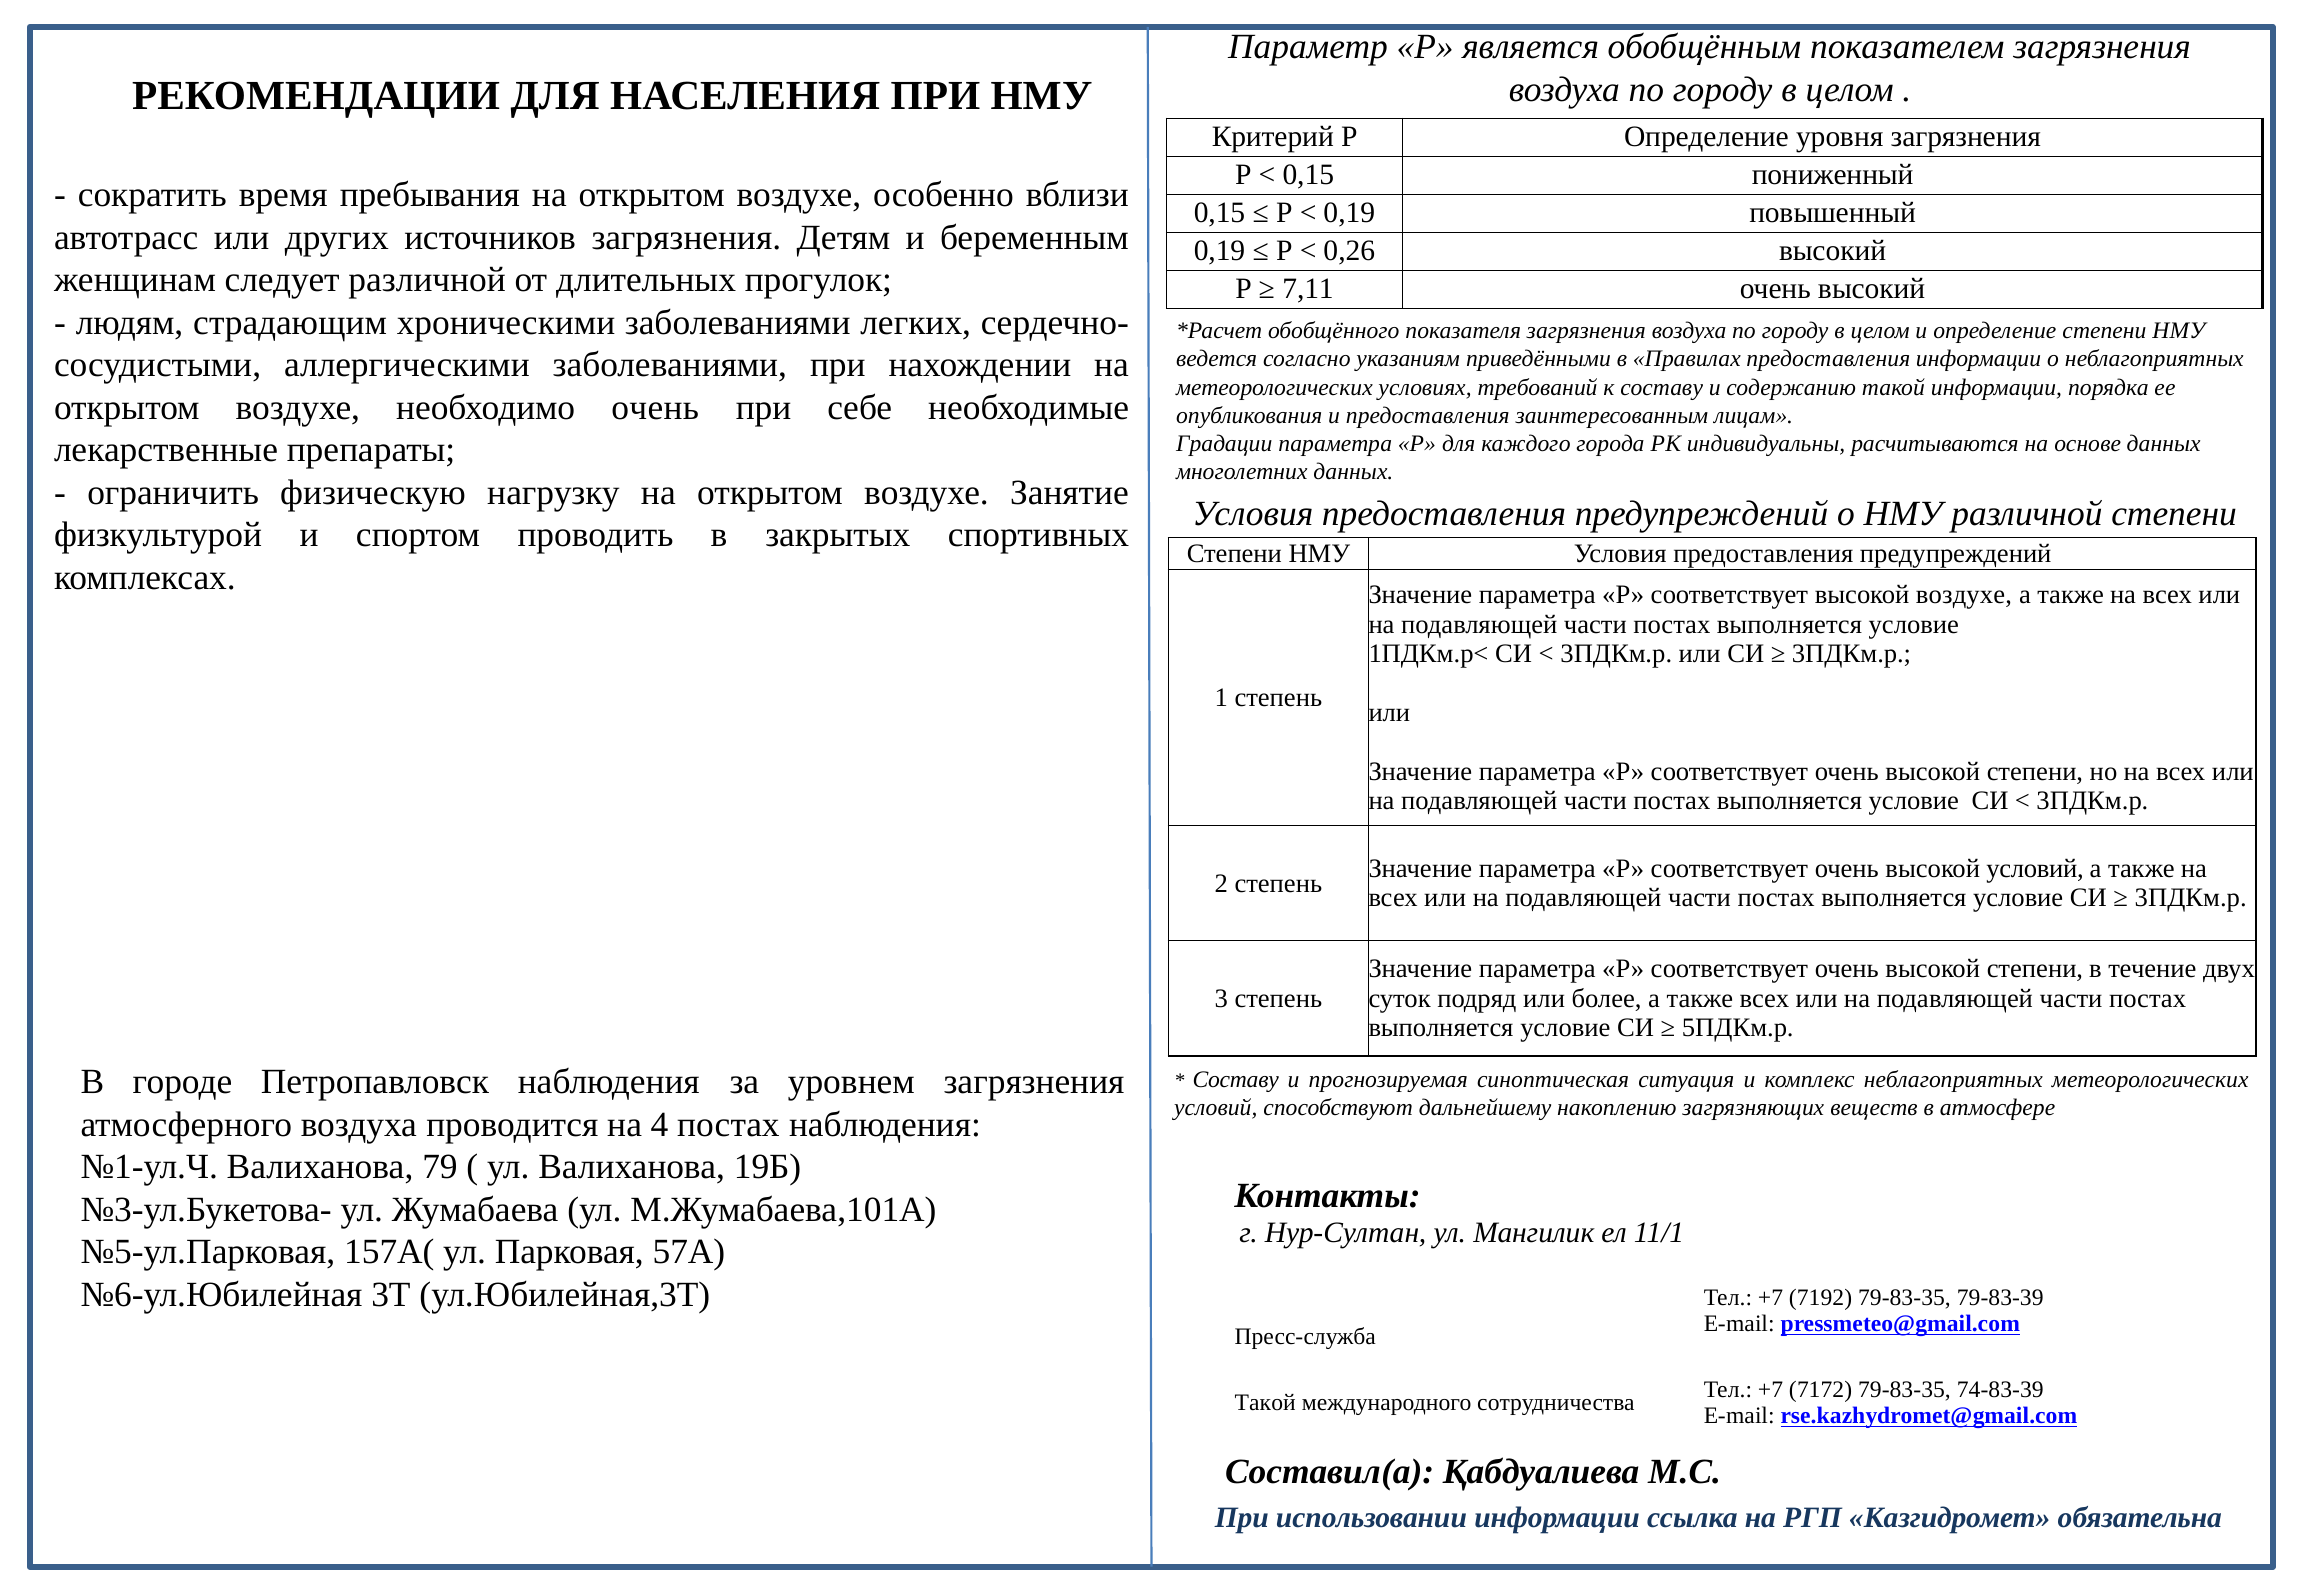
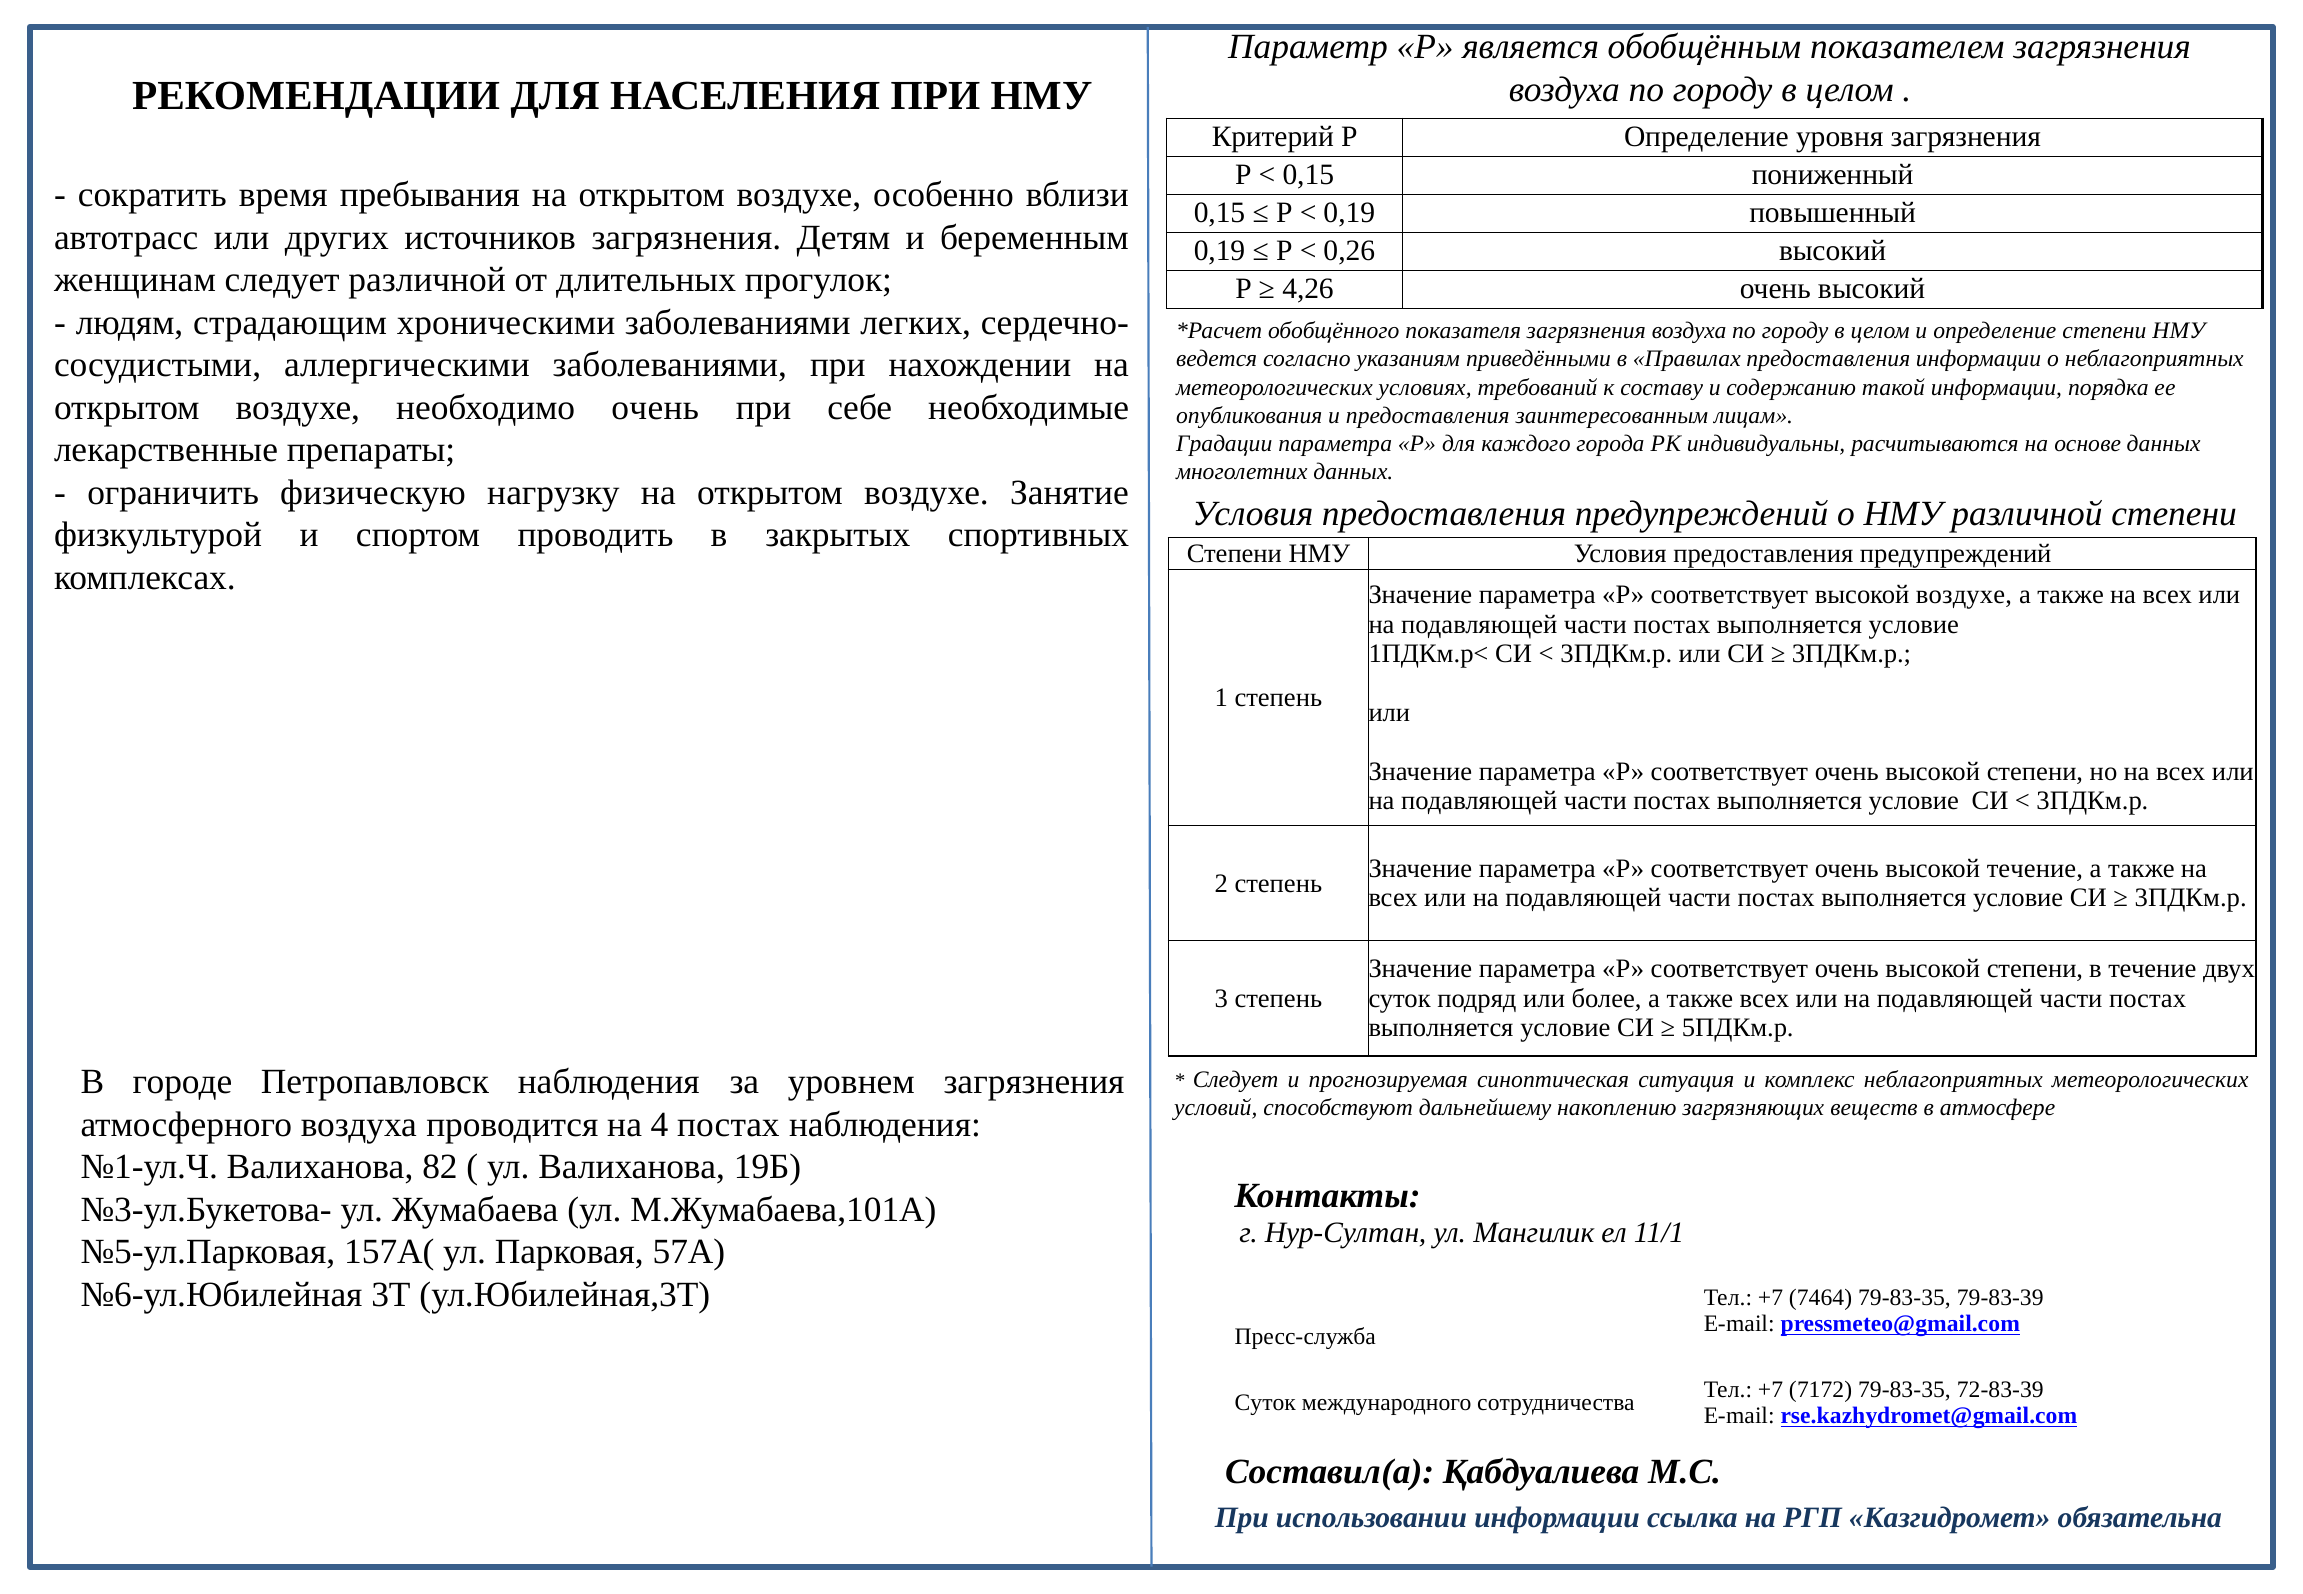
7,11: 7,11 -> 4,26
высокой условий: условий -> течение
Составу at (1236, 1080): Составу -> Следует
79: 79 -> 82
7192: 7192 -> 7464
74-83-39: 74-83-39 -> 72-83-39
Такой at (1265, 1403): Такой -> Суток
